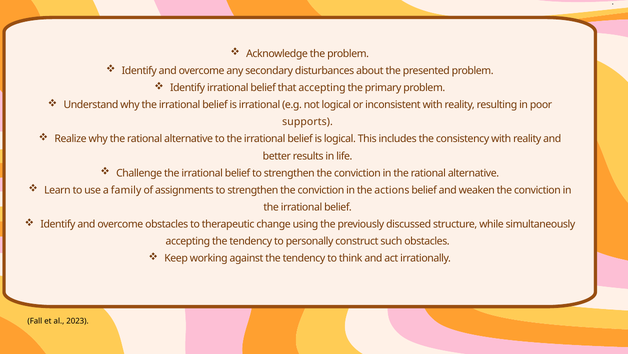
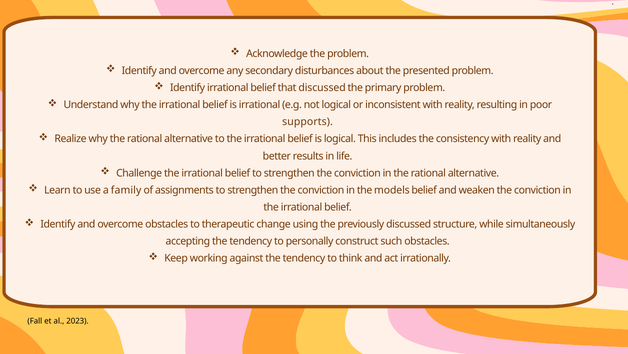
that accepting: accepting -> discussed
actions: actions -> models
